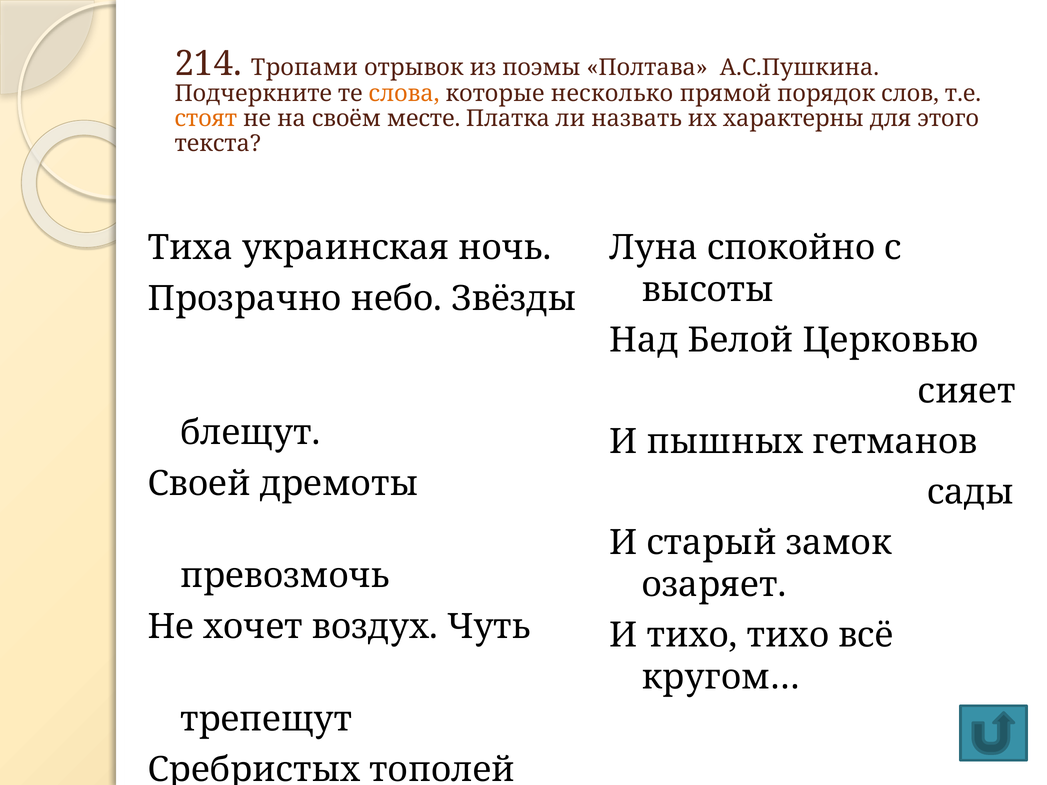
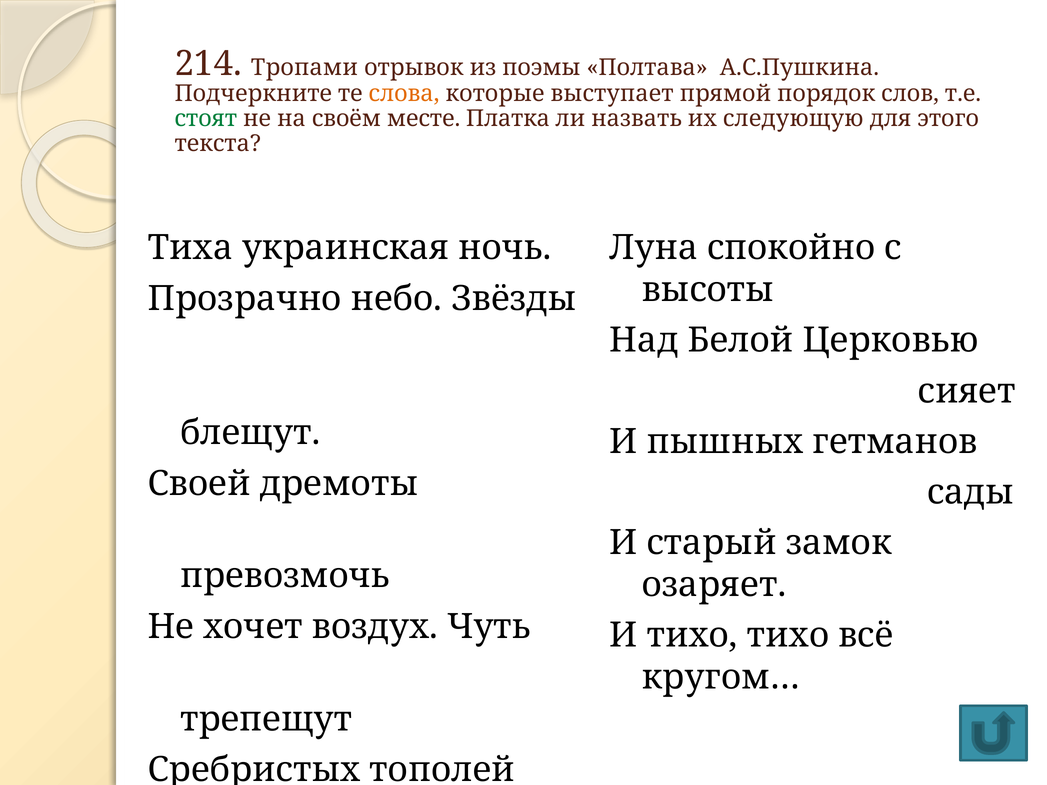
несколько: несколько -> выступает
стоят colour: orange -> green
характерны: характерны -> следующую
